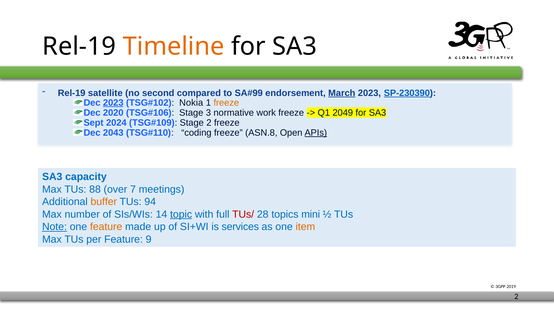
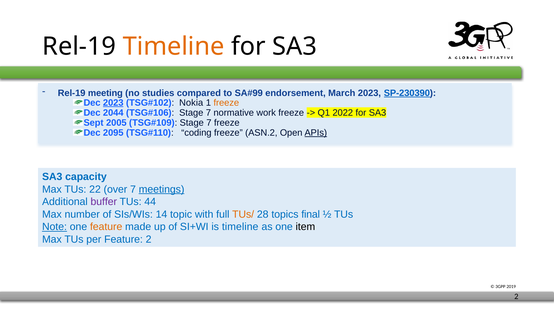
satellite: satellite -> meeting
second: second -> studies
March underline: present -> none
2020: 2020 -> 2044
3 at (208, 113): 3 -> 7
2049: 2049 -> 2022
2024: 2024 -> 2005
2 at (209, 123): 2 -> 7
2043: 2043 -> 2095
ASN.8: ASN.8 -> ASN.2
88: 88 -> 22
meetings underline: none -> present
buffer colour: orange -> purple
94: 94 -> 44
topic underline: present -> none
TUs/ colour: red -> orange
mini: mini -> final
is services: services -> timeline
item colour: orange -> black
Feature 9: 9 -> 2
